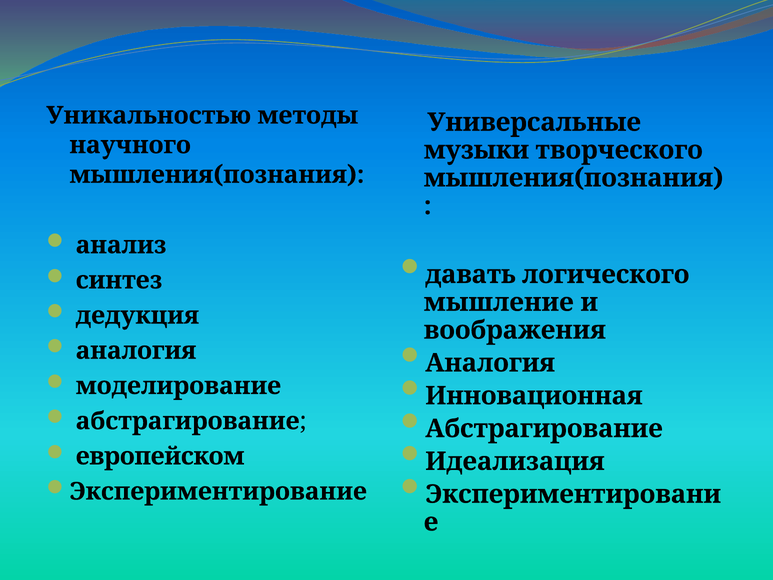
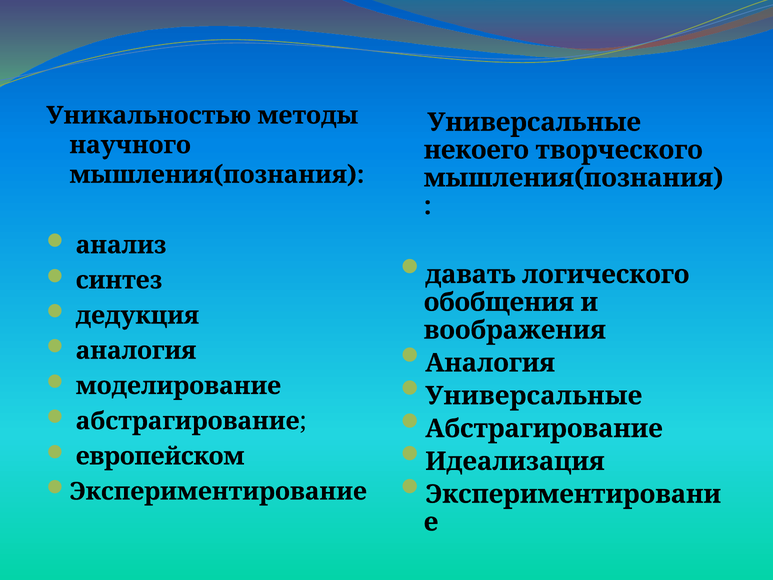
музыки: музыки -> некоего
мышление: мышление -> обобщения
Инновационная at (534, 396): Инновационная -> Универсальные
